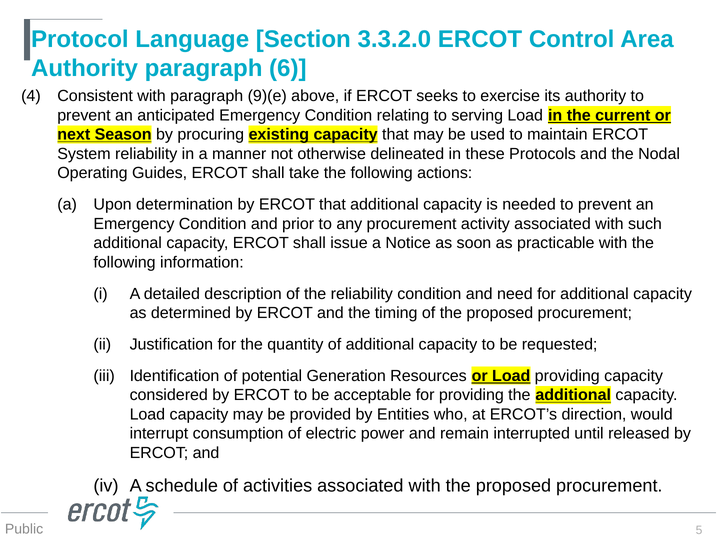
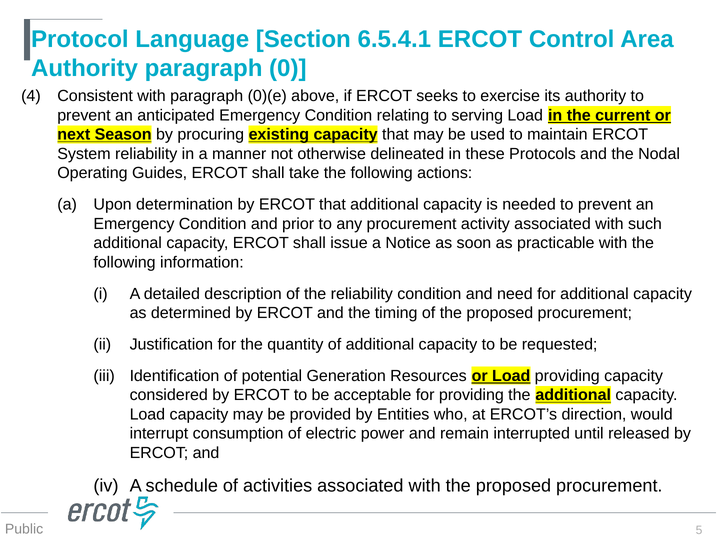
3.3.2.0: 3.3.2.0 -> 6.5.4.1
6: 6 -> 0
9)(e: 9)(e -> 0)(e
